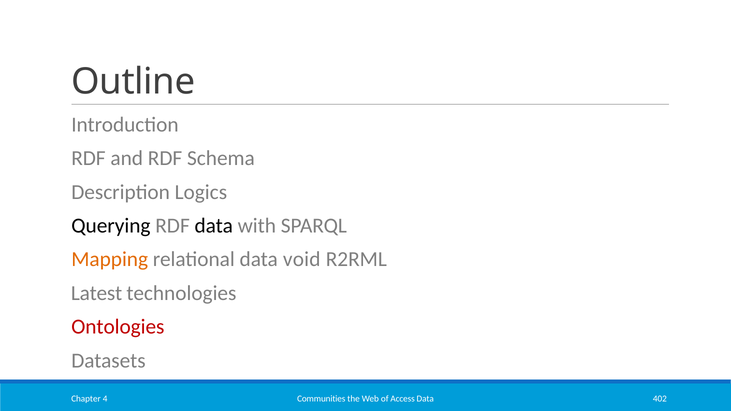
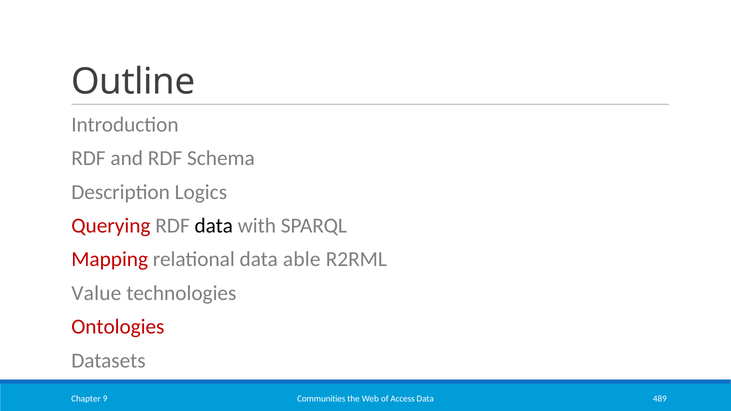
Querying colour: black -> red
Mapping colour: orange -> red
void: void -> able
Latest: Latest -> Value
402: 402 -> 489
4: 4 -> 9
